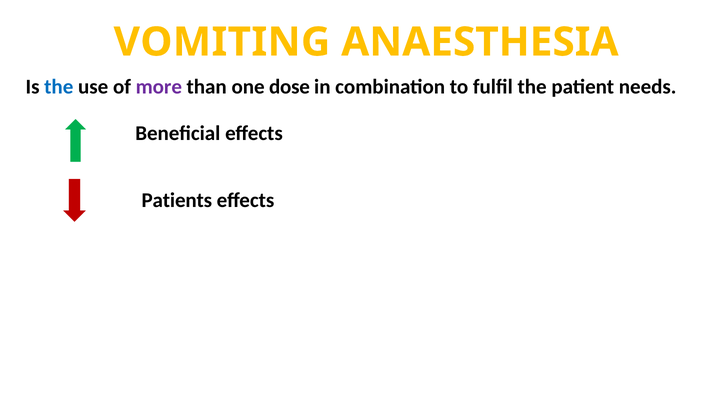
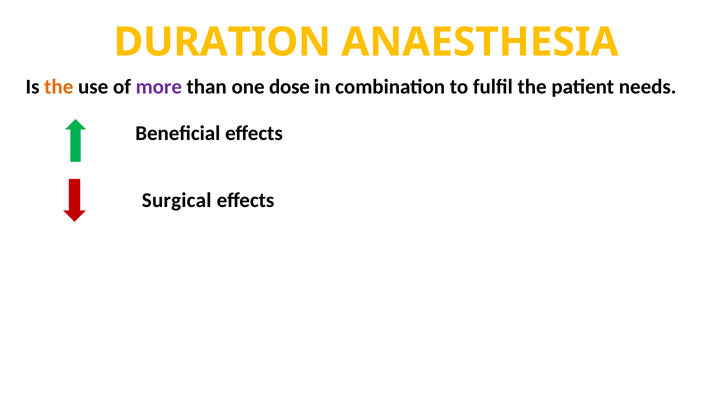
VOMITING: VOMITING -> DURATION
the at (59, 87) colour: blue -> orange
Patients: Patients -> Surgical
